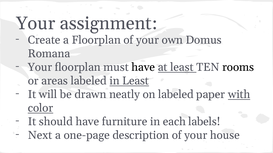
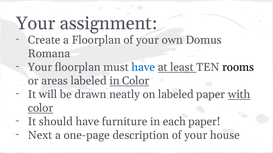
have at (143, 67) colour: black -> blue
in Least: Least -> Color
each labels: labels -> paper
